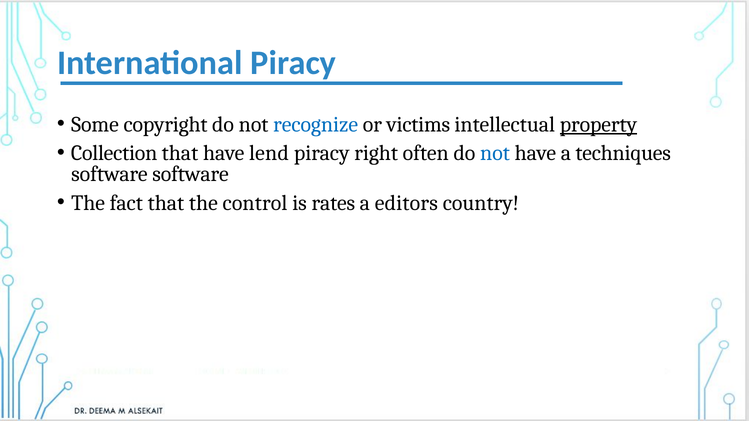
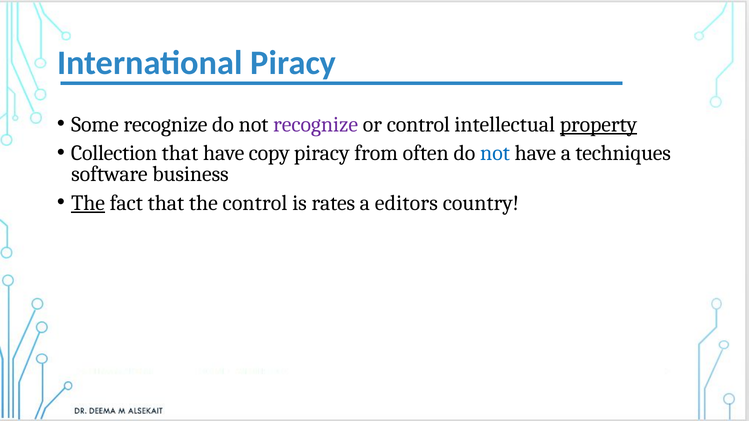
Some copyright: copyright -> recognize
recognize at (316, 125) colour: blue -> purple
or victims: victims -> control
lend: lend -> copy
right: right -> from
software software: software -> business
The at (88, 203) underline: none -> present
